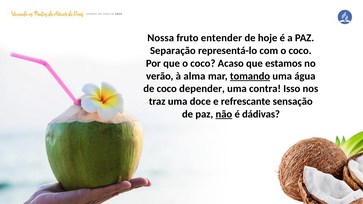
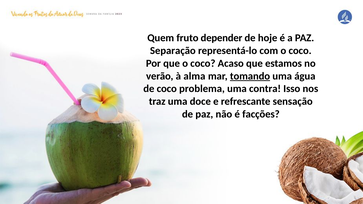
Nossa: Nossa -> Quem
entender: entender -> depender
depender: depender -> problema
não underline: present -> none
dádivas: dádivas -> facções
